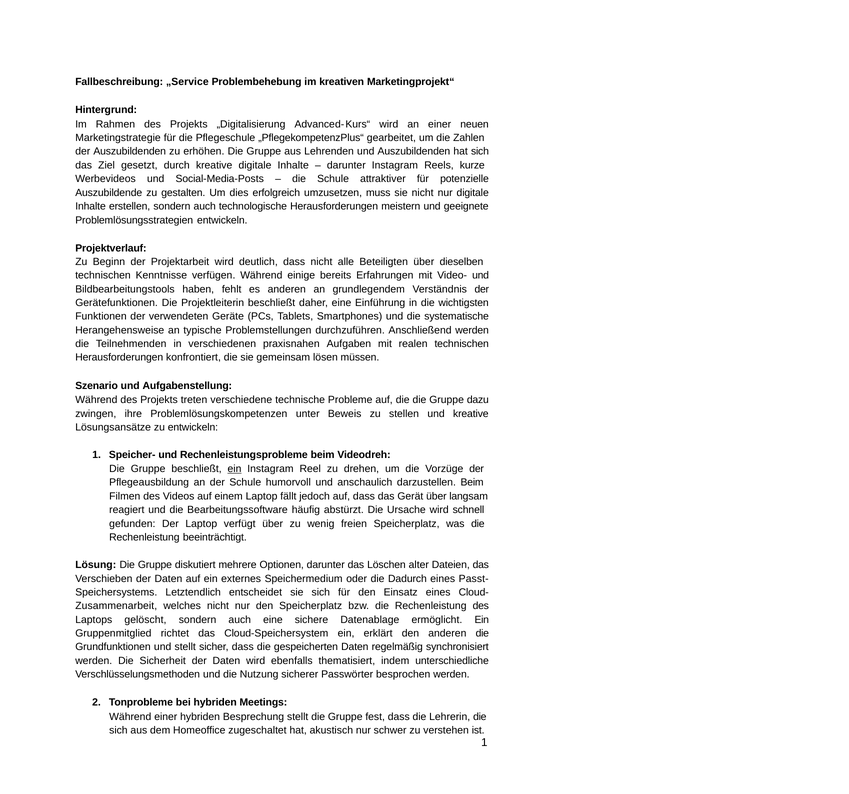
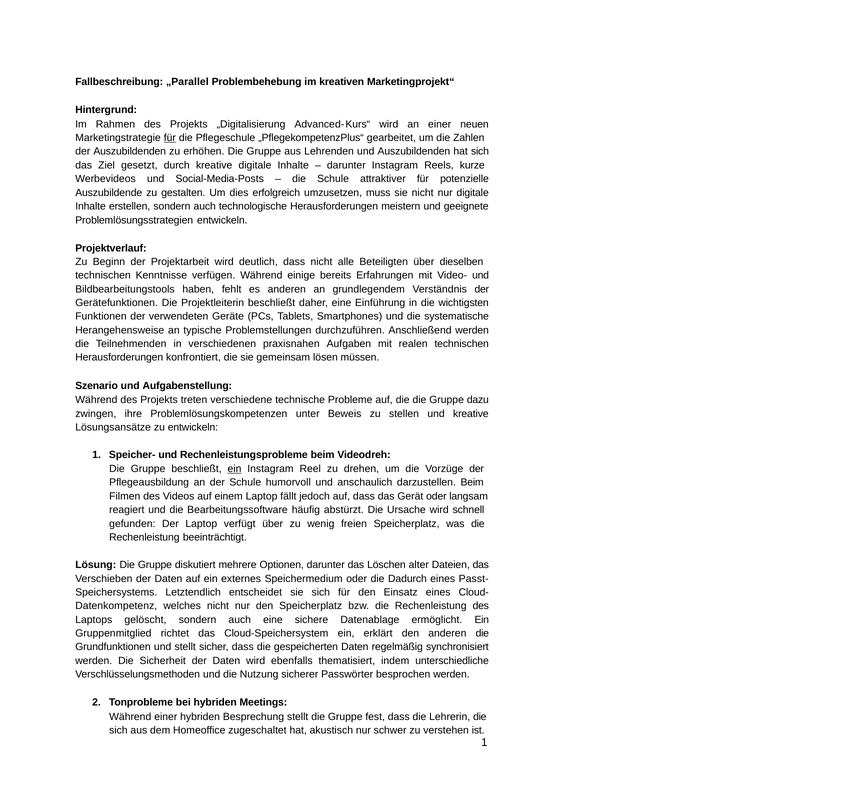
„Service: „Service -> „Parallel
für at (170, 138) underline: none -> present
Gerät über: über -> oder
Zusammenarbeit: Zusammenarbeit -> Datenkompetenz
